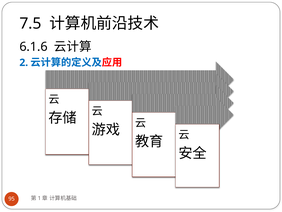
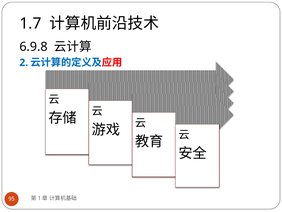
7.5: 7.5 -> 1.7
6.1.6: 6.1.6 -> 6.9.8
